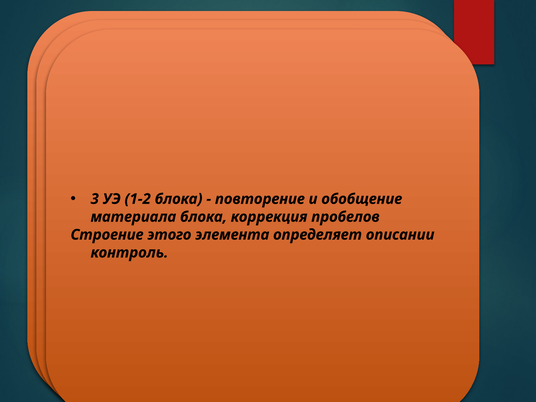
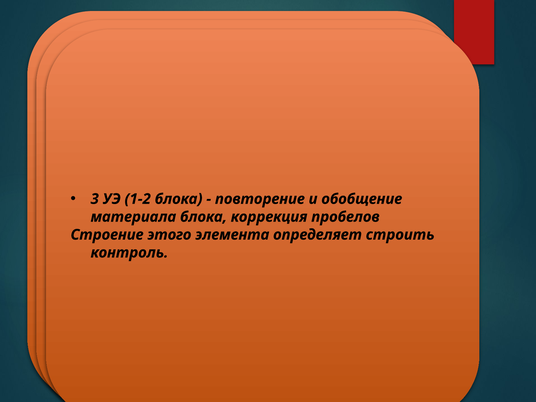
описании: описании -> строить
